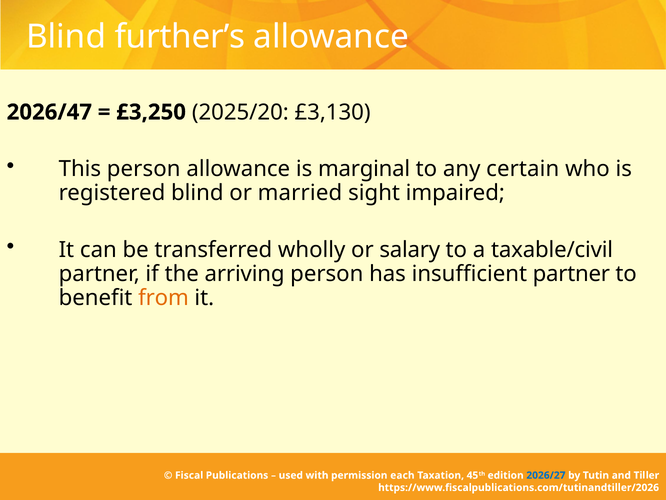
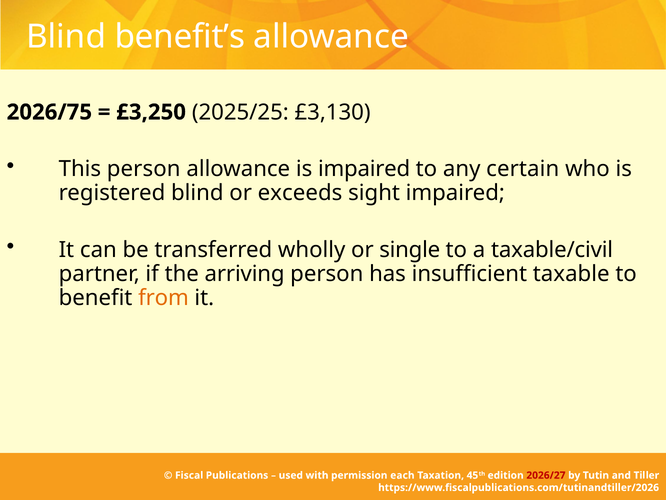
further’s: further’s -> benefit’s
2026/47: 2026/47 -> 2026/75
2025/20: 2025/20 -> 2025/25
is marginal: marginal -> impaired
married: married -> exceeds
salary: salary -> single
insufficient partner: partner -> taxable
2026/27 colour: blue -> red
